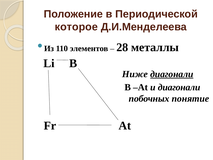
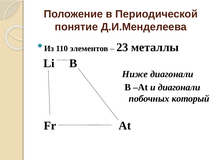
которое: которое -> понятие
28: 28 -> 23
диагонали at (172, 74) underline: present -> none
понятие: понятие -> который
